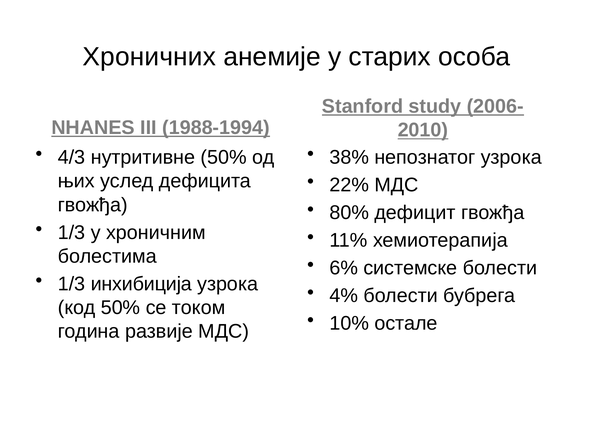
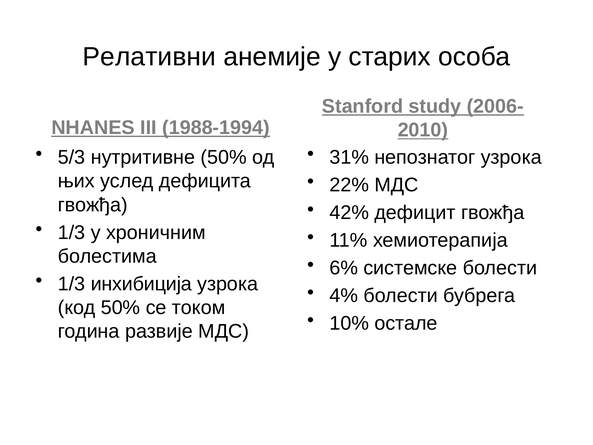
Хроничних: Хроничних -> Релативни
4/3: 4/3 -> 5/3
38%: 38% -> 31%
80%: 80% -> 42%
